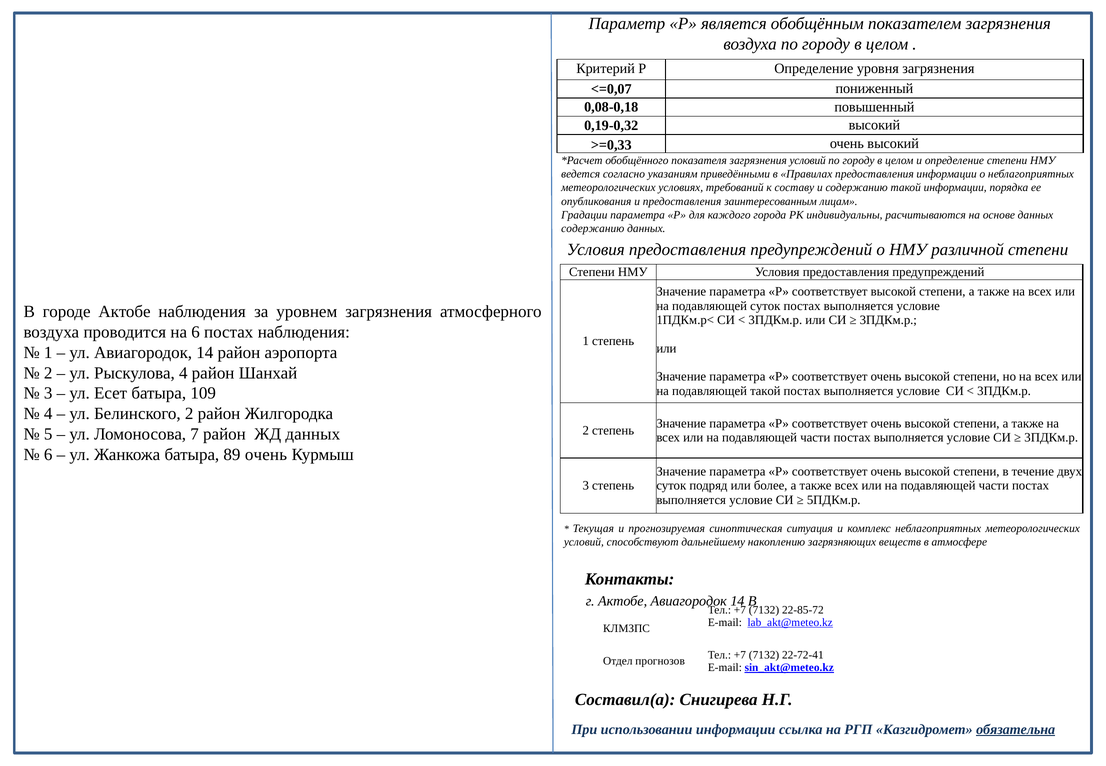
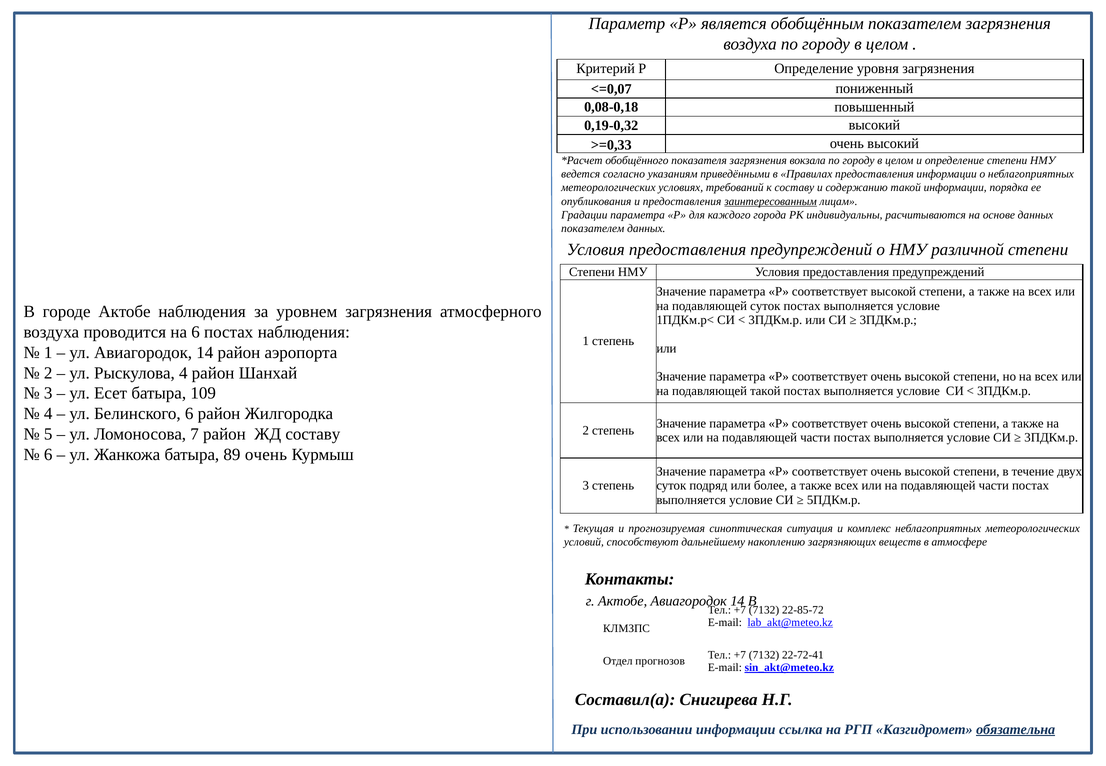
загрязнения условий: условий -> вокзала
заинтересованным underline: none -> present
содержанию at (593, 228): содержанию -> показателем
Белинского 2: 2 -> 6
ЖД данных: данных -> составу
